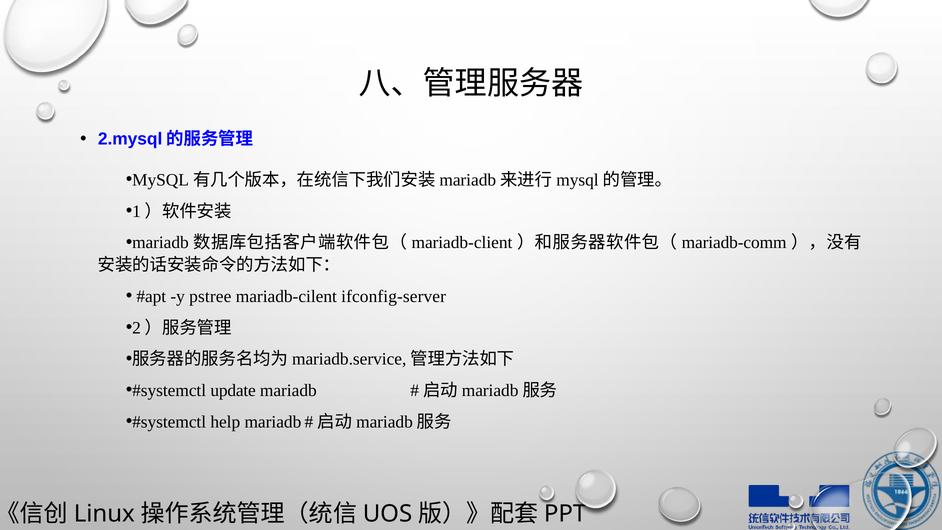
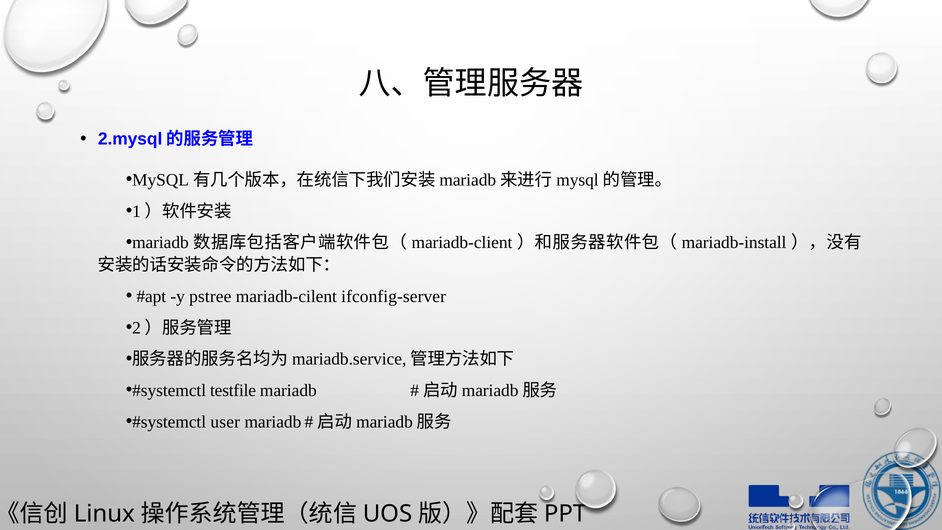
mariadb-comm: mariadb-comm -> mariadb-install
update: update -> testfile
help: help -> user
